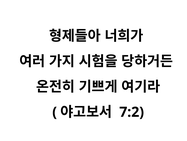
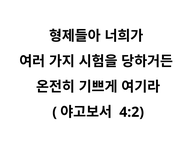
7:2: 7:2 -> 4:2
